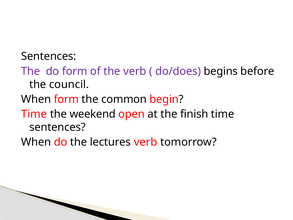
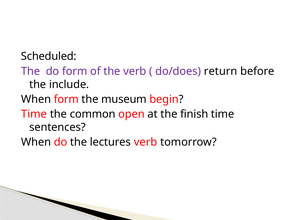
Sentences at (49, 56): Sentences -> Scheduled
begins: begins -> return
council: council -> include
common: common -> museum
weekend: weekend -> common
